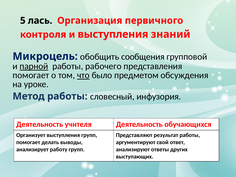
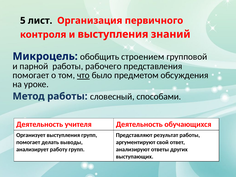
лась: лась -> лист
сообщения: сообщения -> строением
парной underline: present -> none
инфузория: инфузория -> способами
